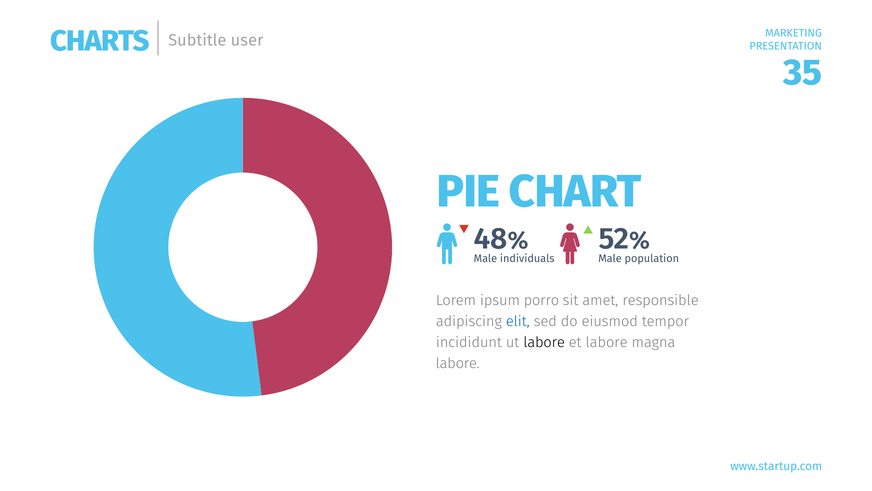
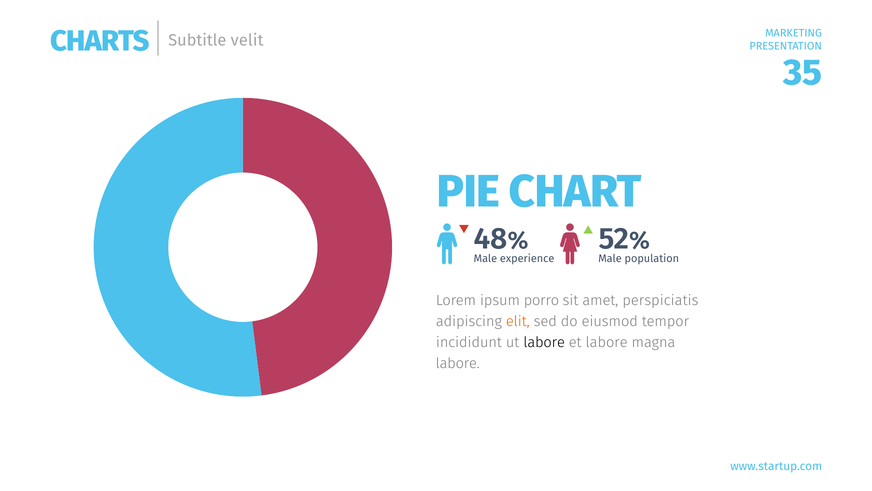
user: user -> velit
individuals: individuals -> experience
responsible: responsible -> perspiciatis
elit colour: blue -> orange
